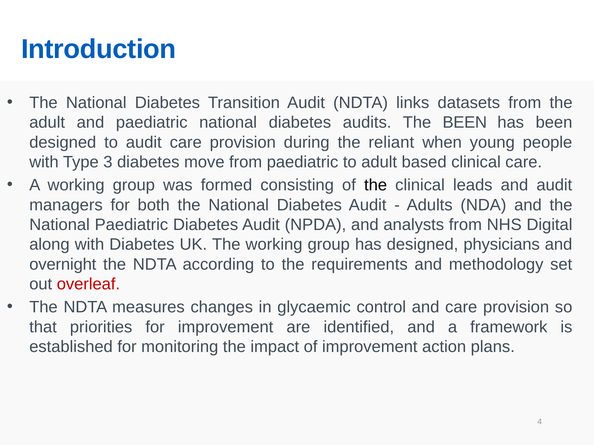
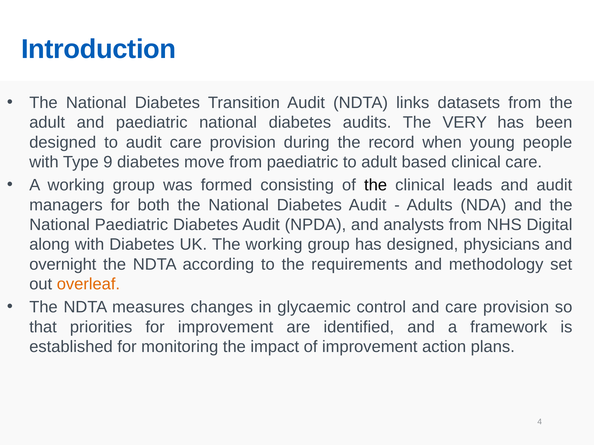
The BEEN: BEEN -> VERY
reliant: reliant -> record
3: 3 -> 9
overleaf colour: red -> orange
